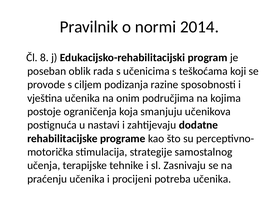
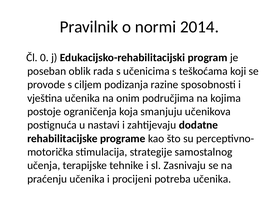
8: 8 -> 0
